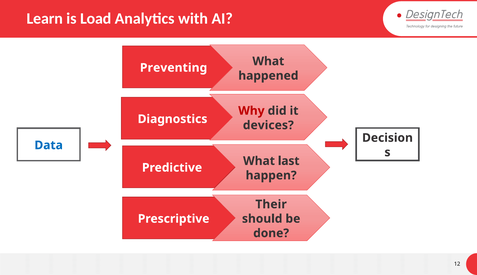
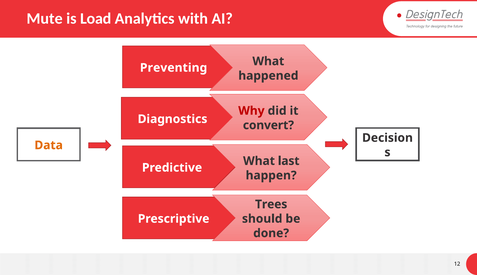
Learn: Learn -> Mute
devices: devices -> convert
Data colour: blue -> orange
Their: Their -> Trees
